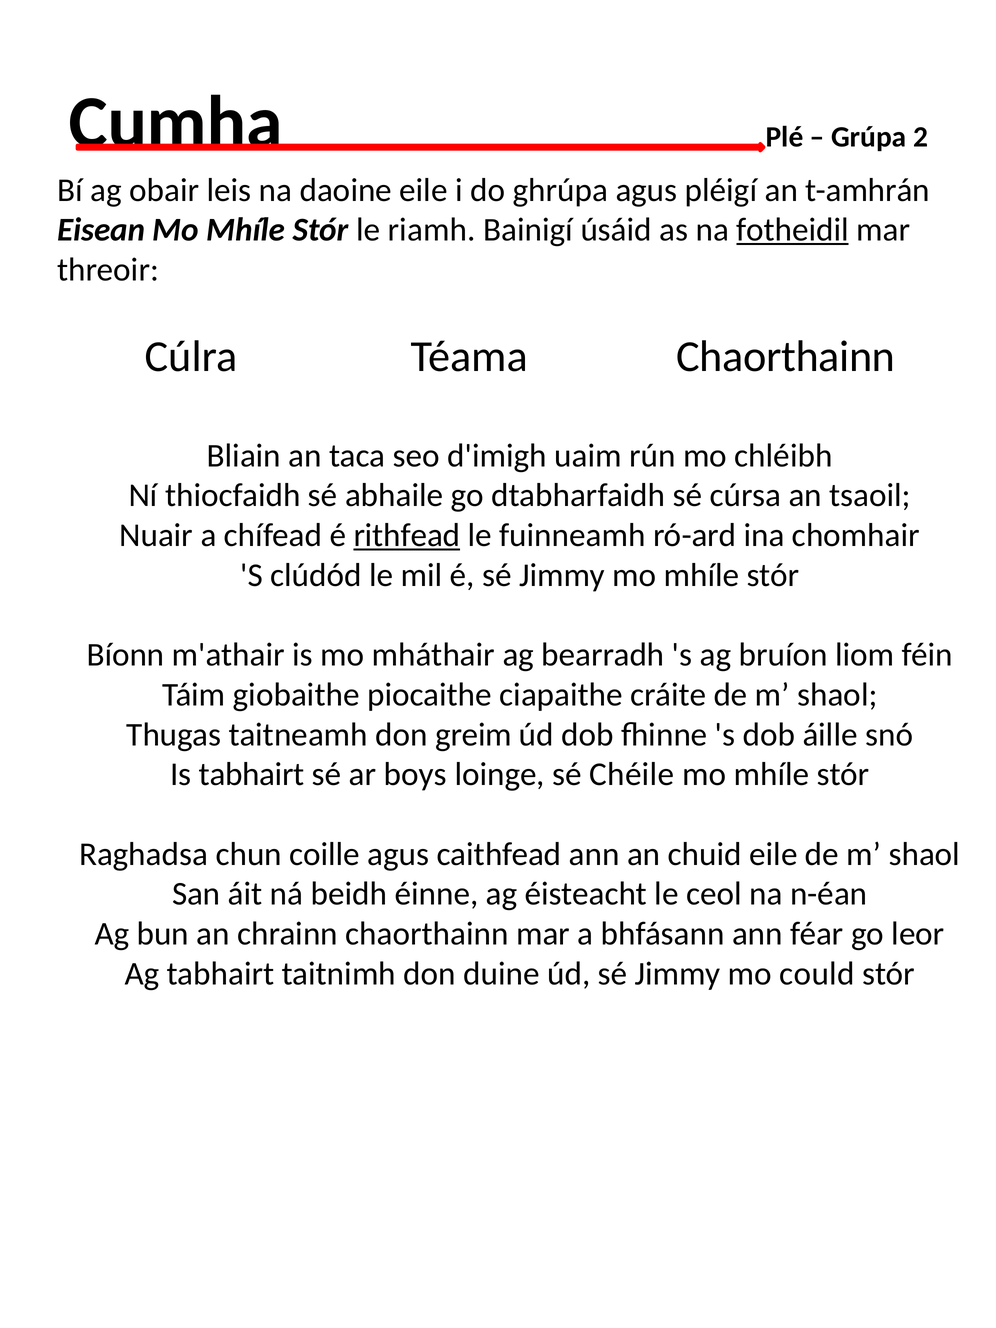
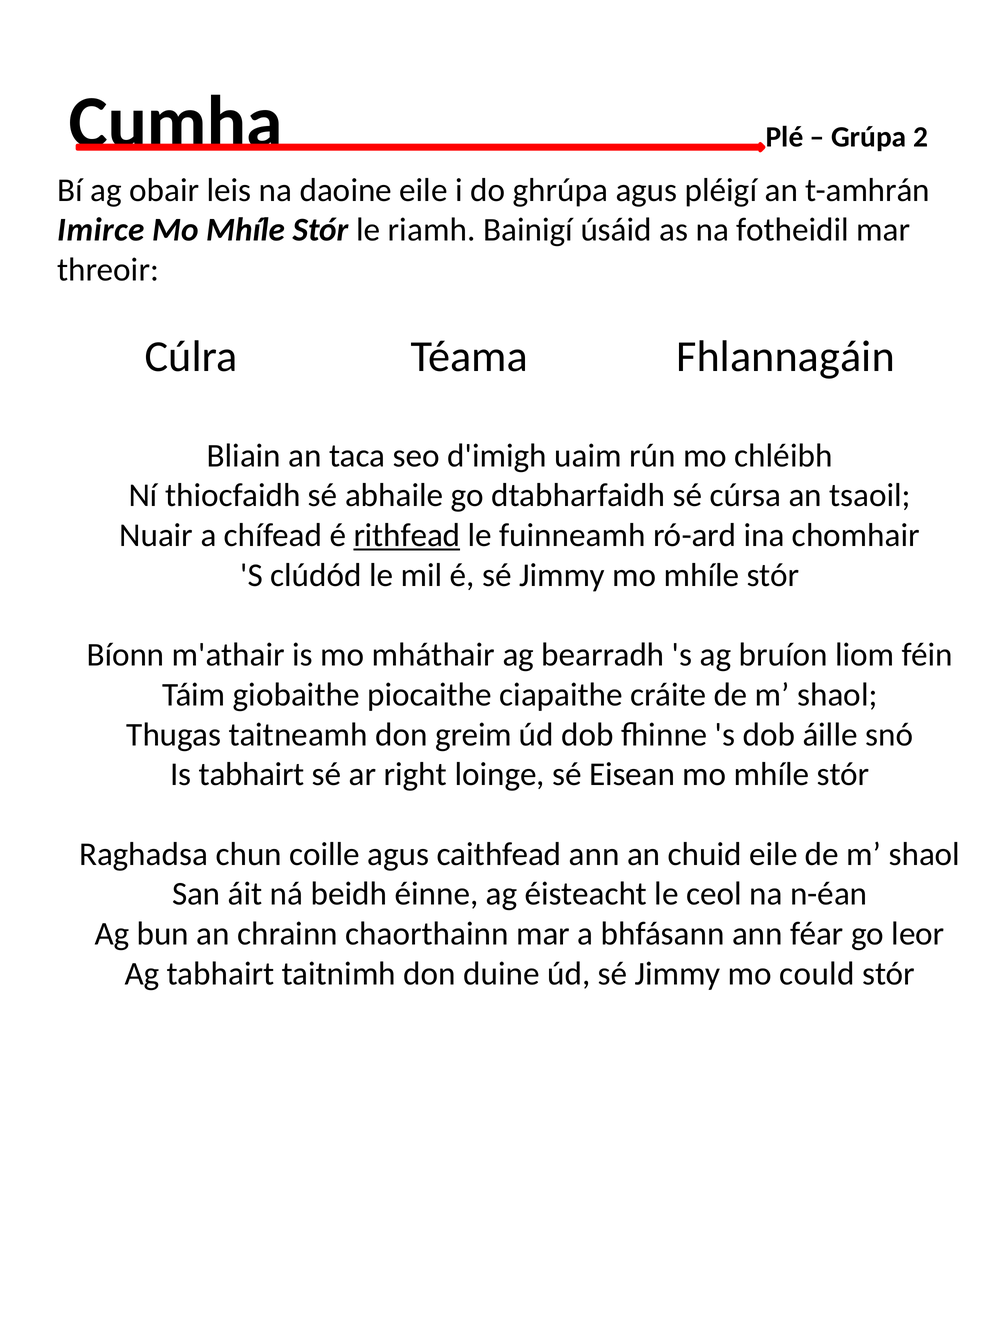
Eisean: Eisean -> Imirce
fotheidil underline: present -> none
Téama Chaorthainn: Chaorthainn -> Fhlannagáin
boys: boys -> right
Chéile: Chéile -> Eisean
